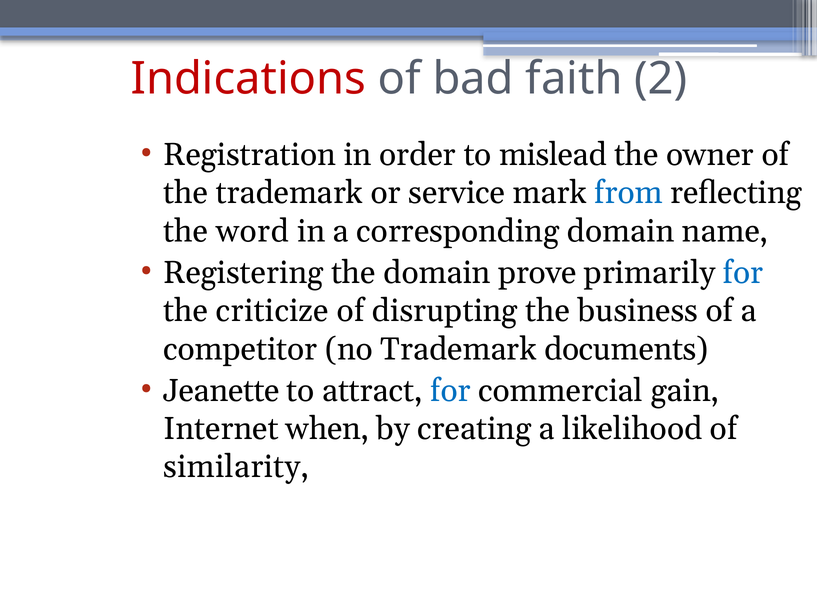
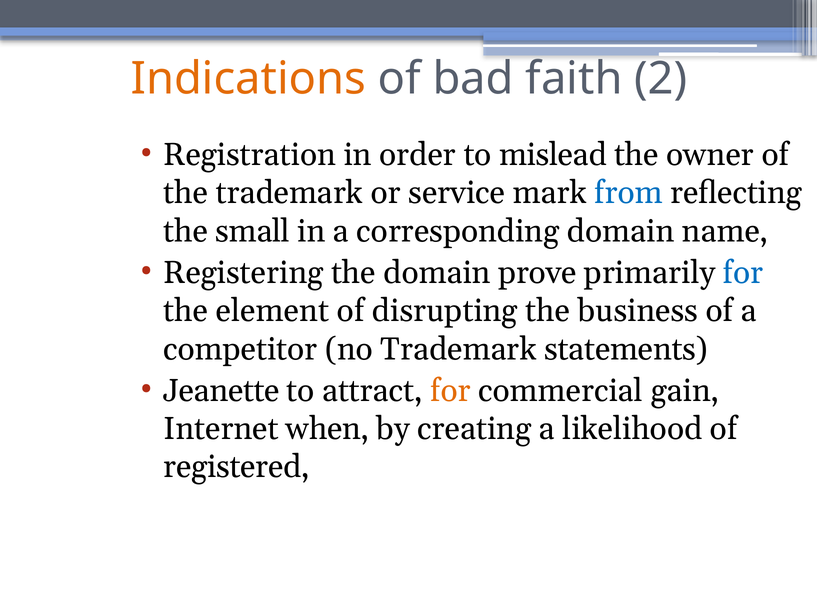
Indications colour: red -> orange
word: word -> small
criticize: criticize -> element
documents: documents -> statements
for at (451, 390) colour: blue -> orange
similarity: similarity -> registered
